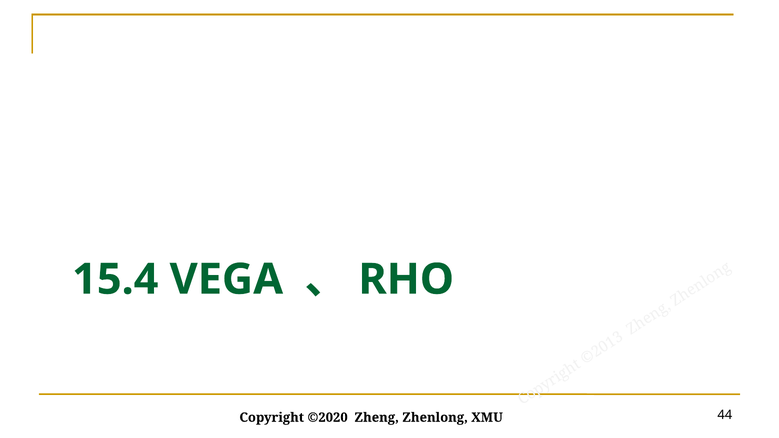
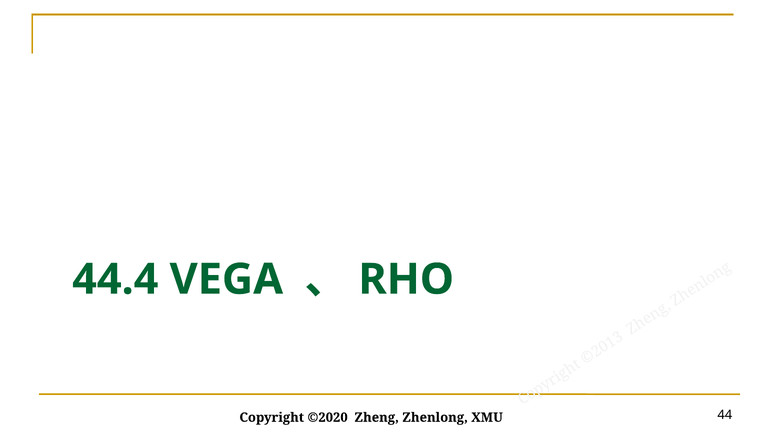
15.4: 15.4 -> 44.4
